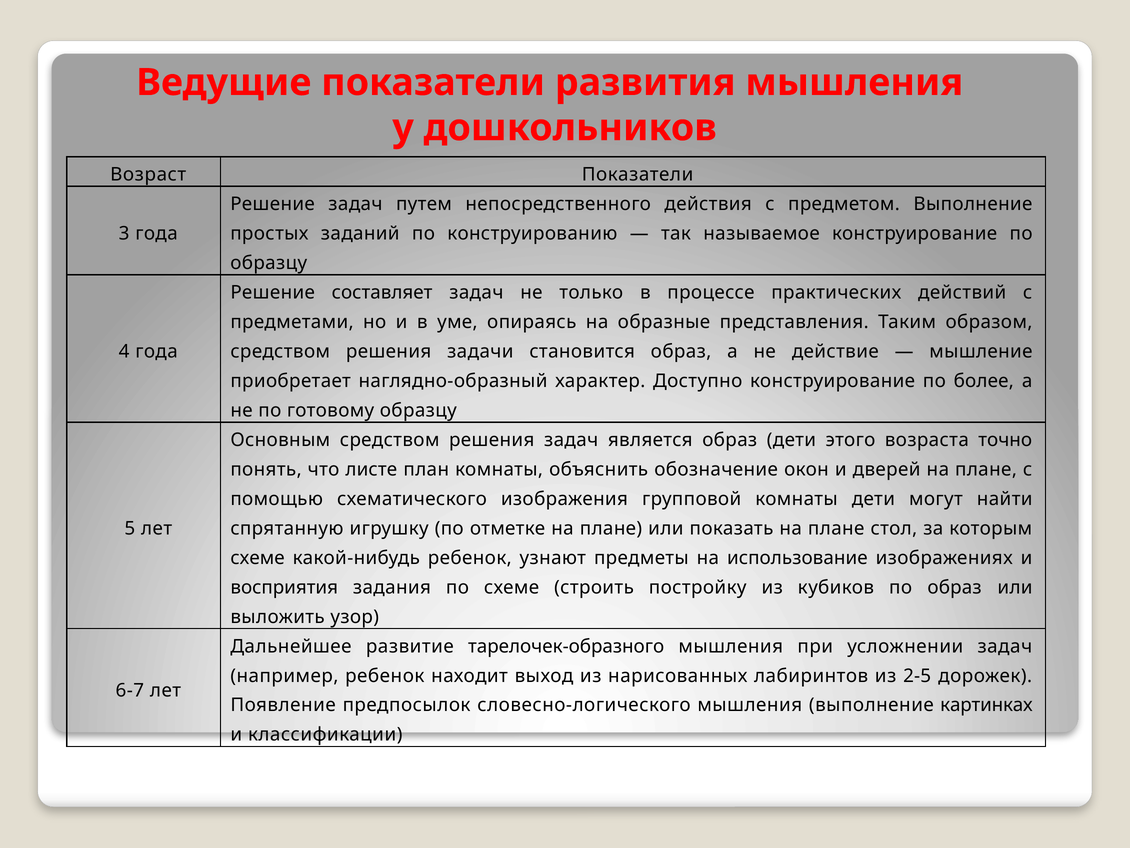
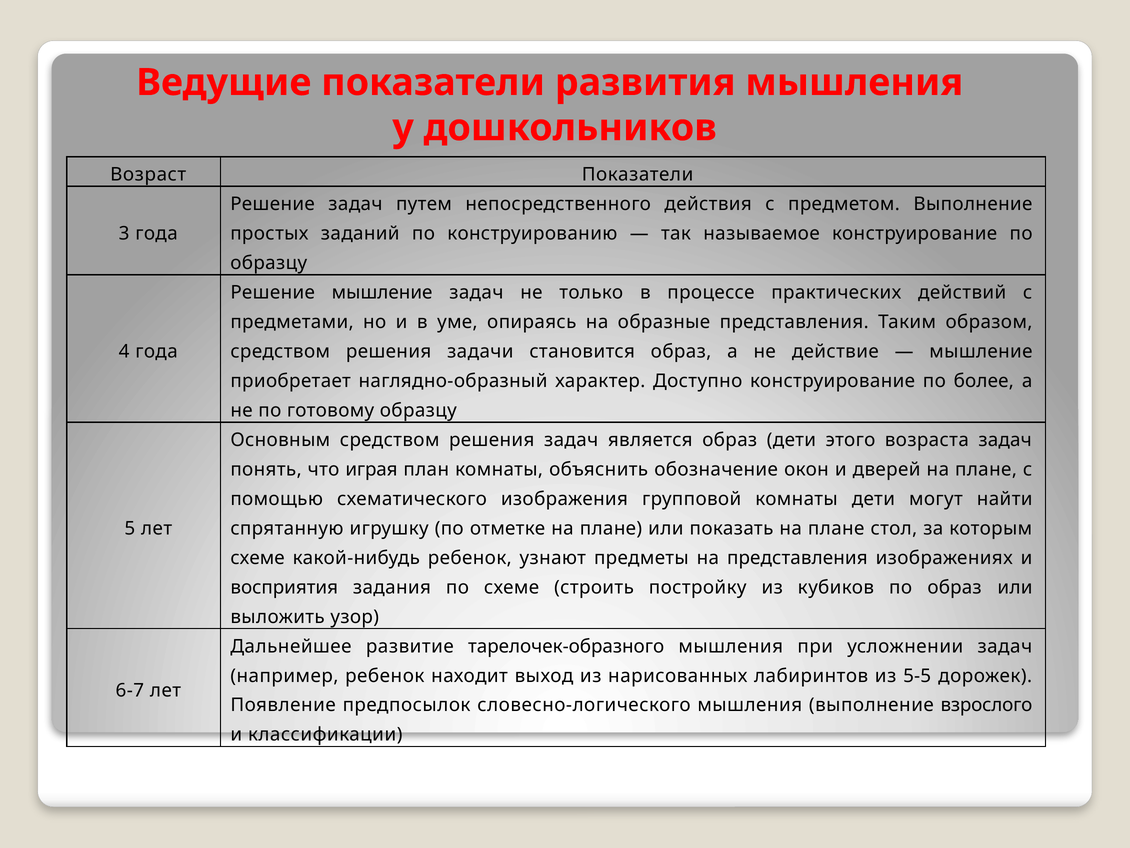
Решение составляет: составляет -> мышление
возраста точно: точно -> задач
листе: листе -> играя
на использование: использование -> представления
2-5: 2-5 -> 5-5
картинках: картинках -> взрослого
